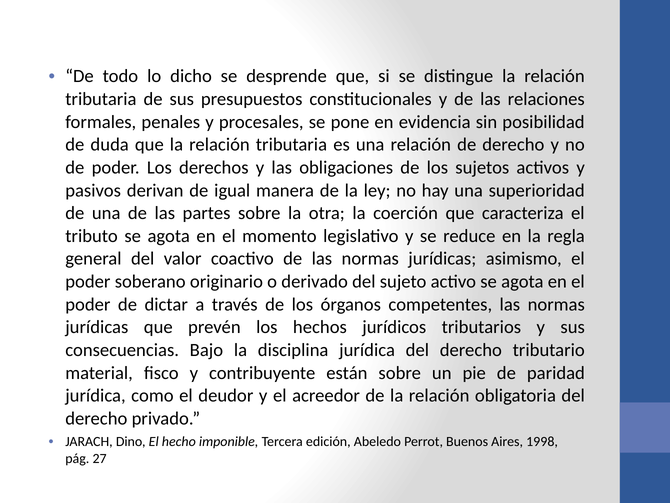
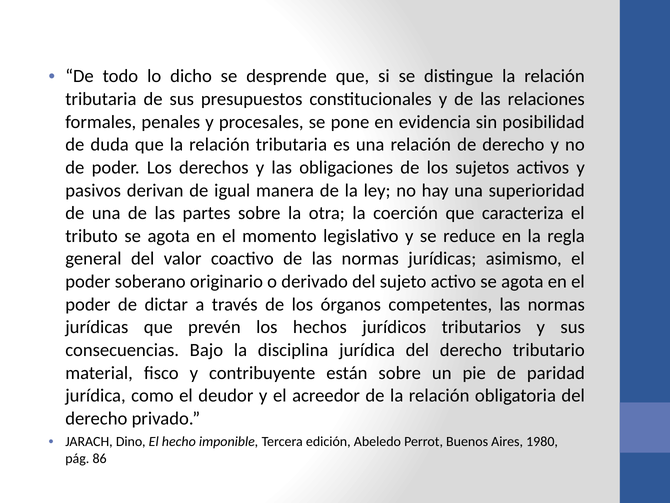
1998: 1998 -> 1980
27: 27 -> 86
